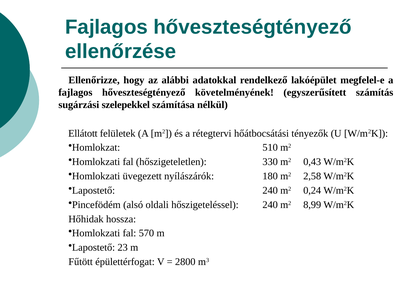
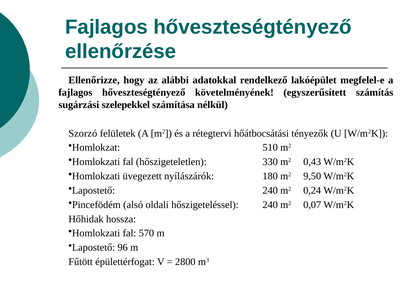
Ellátott: Ellátott -> Szorzó
2,58: 2,58 -> 9,50
8,99: 8,99 -> 0,07
23: 23 -> 96
